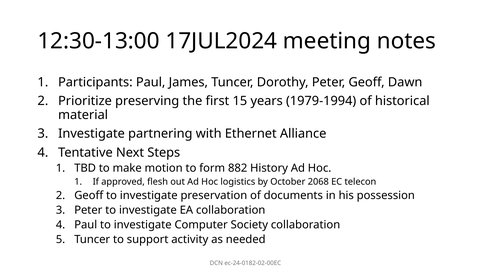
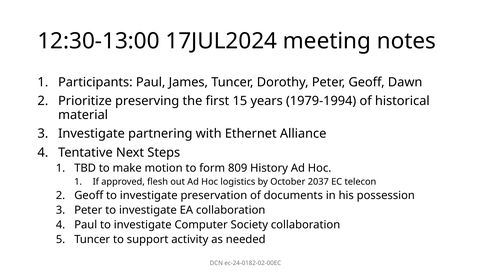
882: 882 -> 809
2068: 2068 -> 2037
